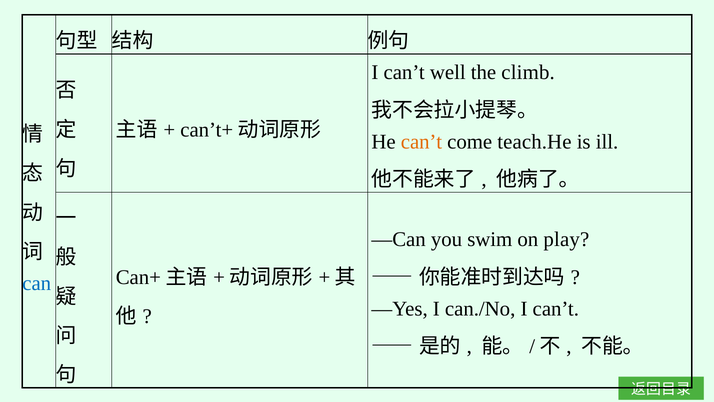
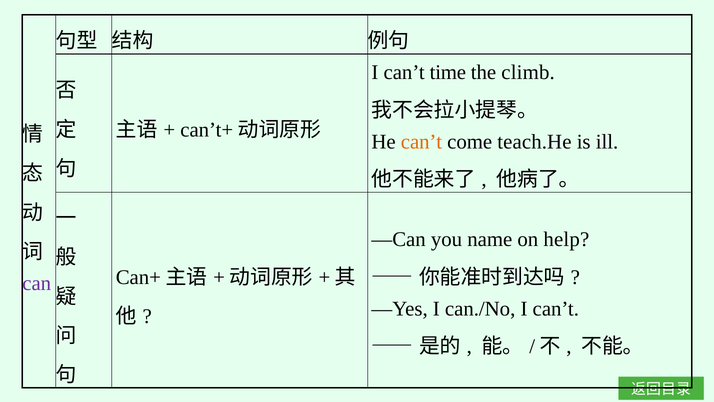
well: well -> time
swim: swim -> name
play: play -> help
can colour: blue -> purple
